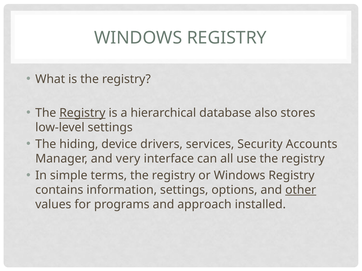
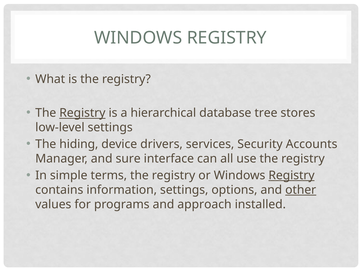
also: also -> tree
very: very -> sure
Registry at (292, 176) underline: none -> present
